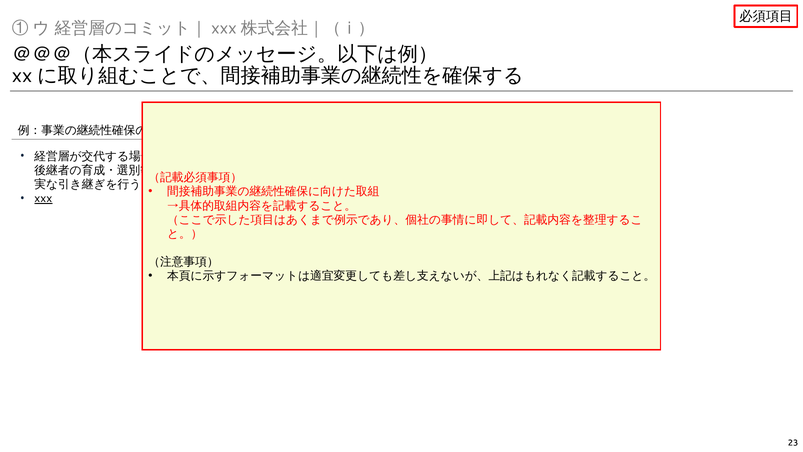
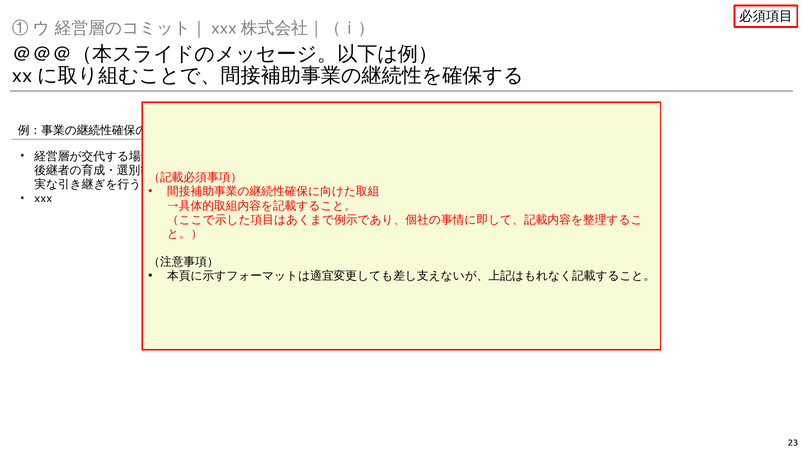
xxx underline: present -> none
